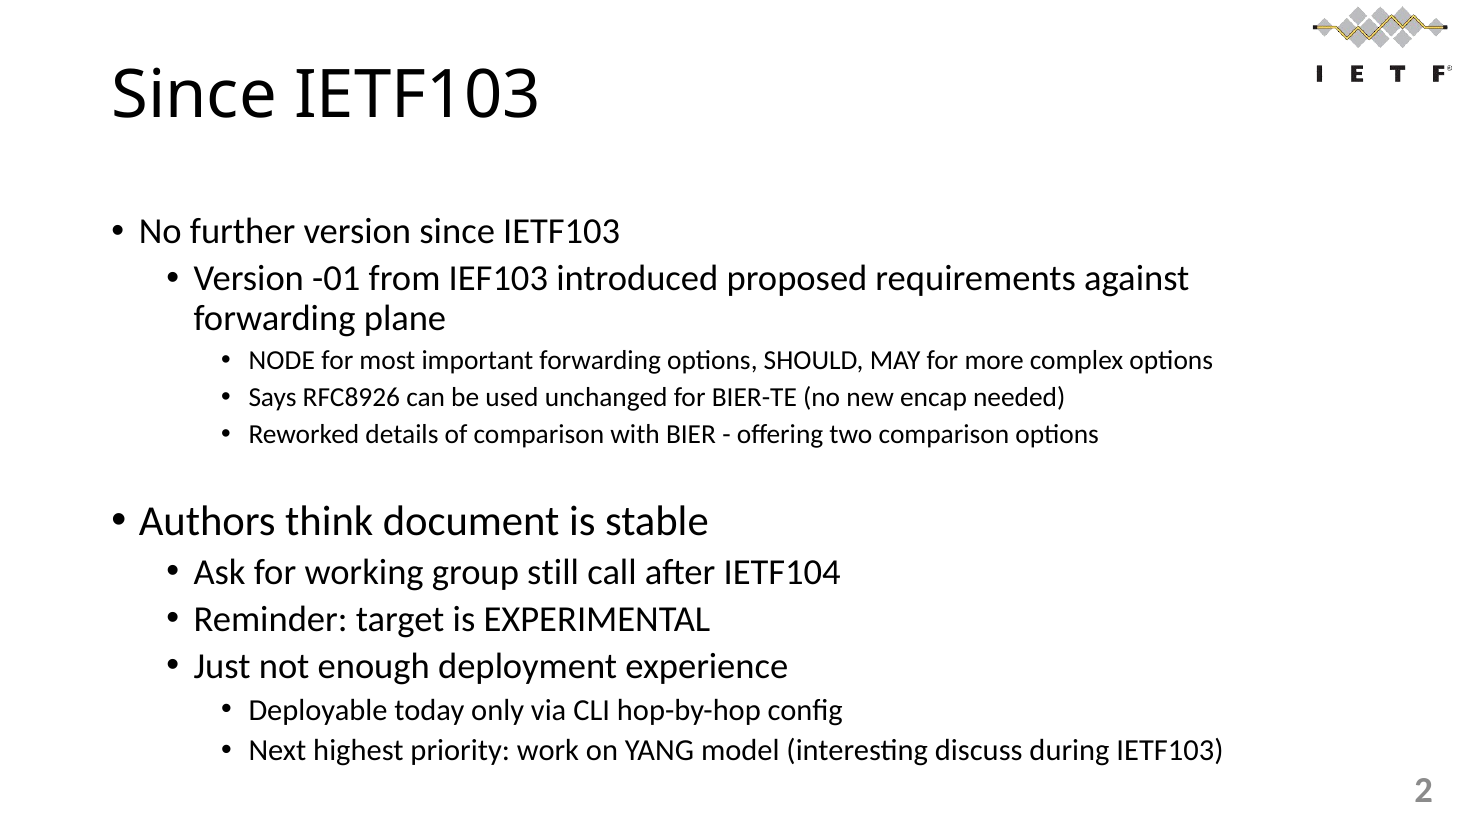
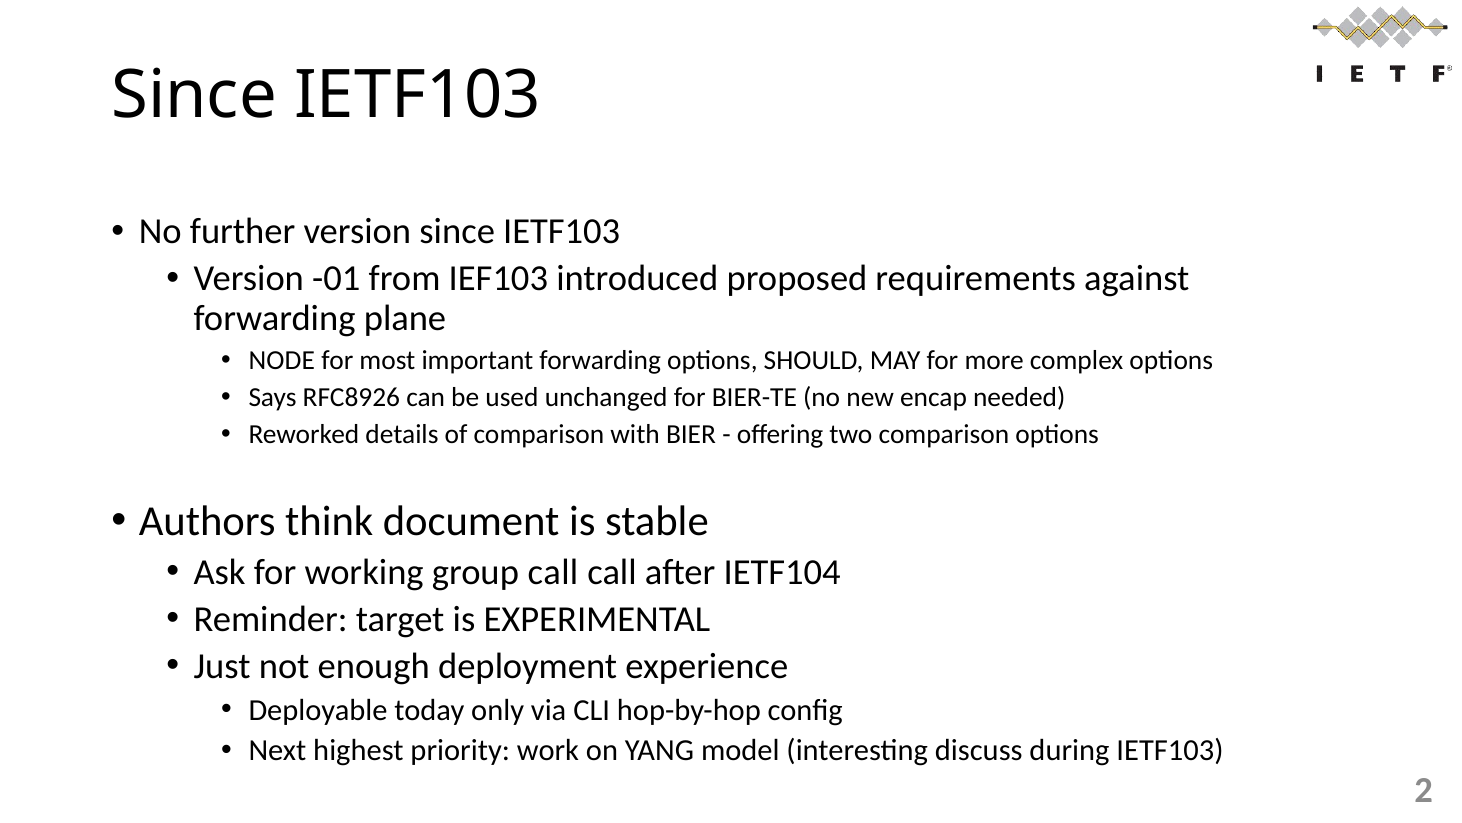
group still: still -> call
